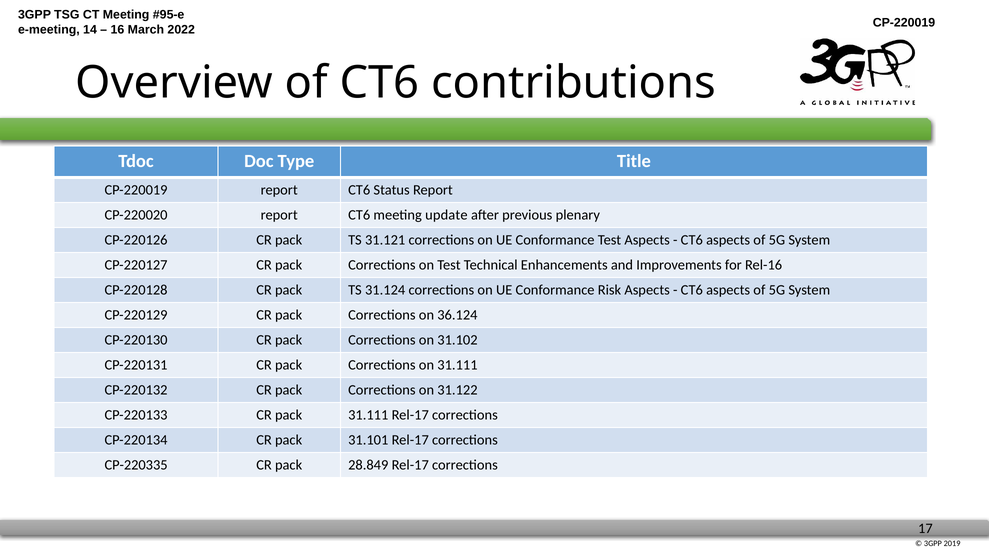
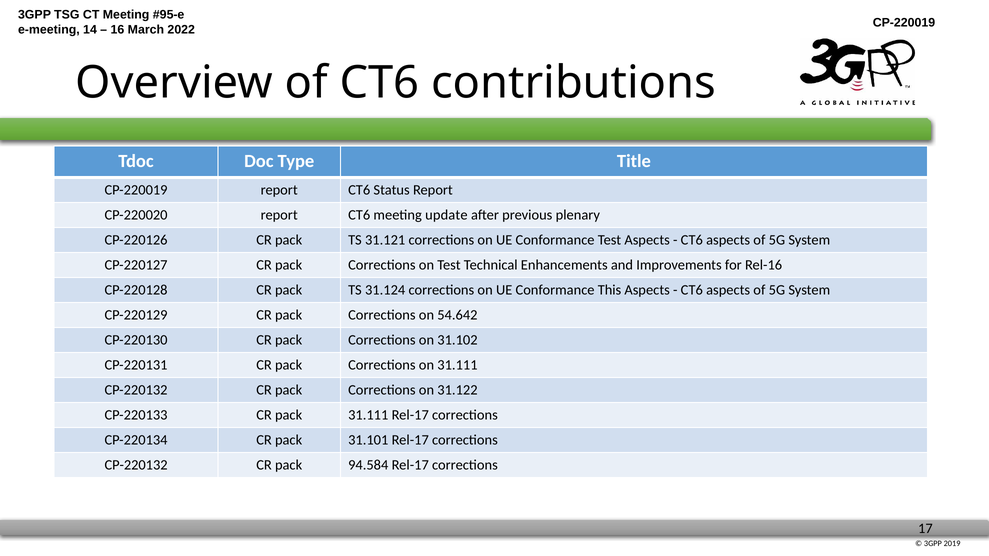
Risk: Risk -> This
36.124: 36.124 -> 54.642
CP-220335 at (136, 465): CP-220335 -> CP-220132
28.849: 28.849 -> 94.584
